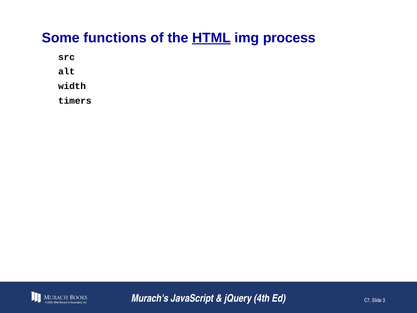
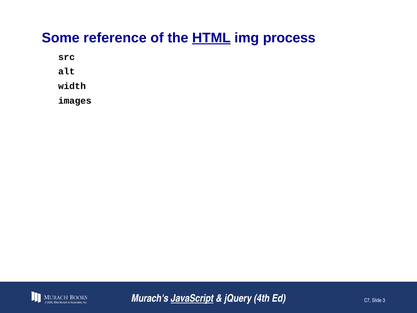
functions: functions -> reference
timers: timers -> images
JavaScript underline: none -> present
